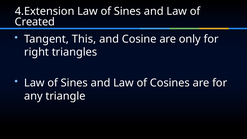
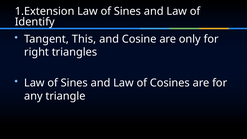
4.Extension: 4.Extension -> 1.Extension
Created: Created -> Identify
